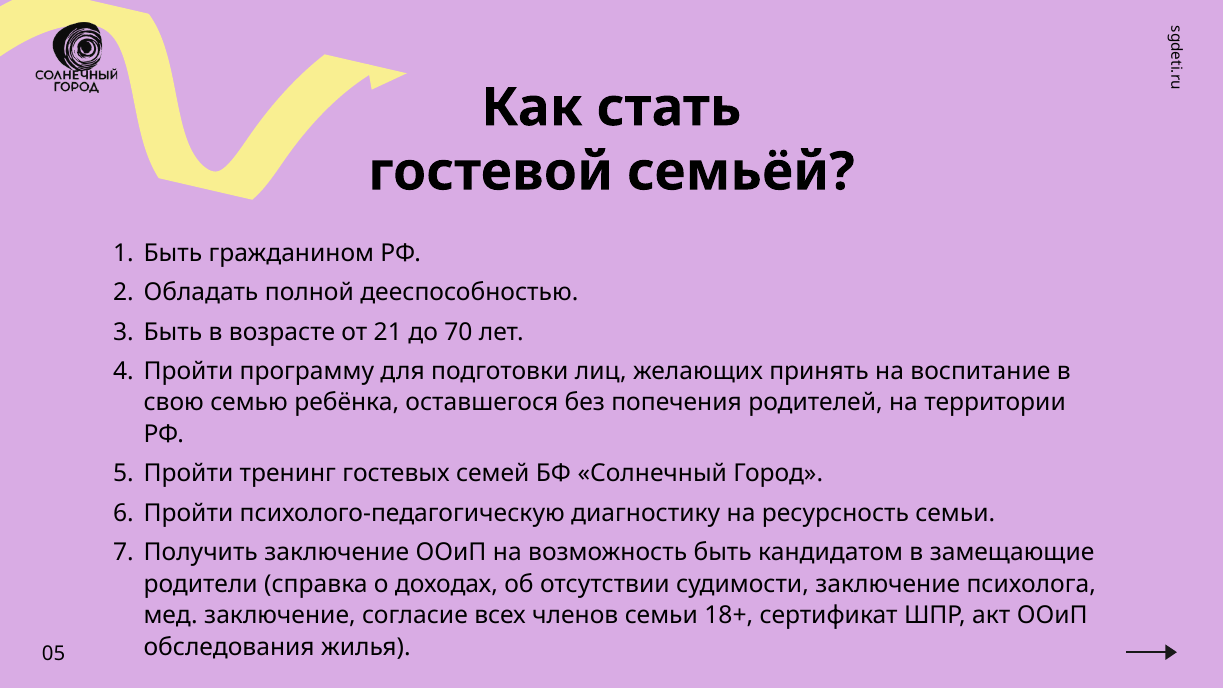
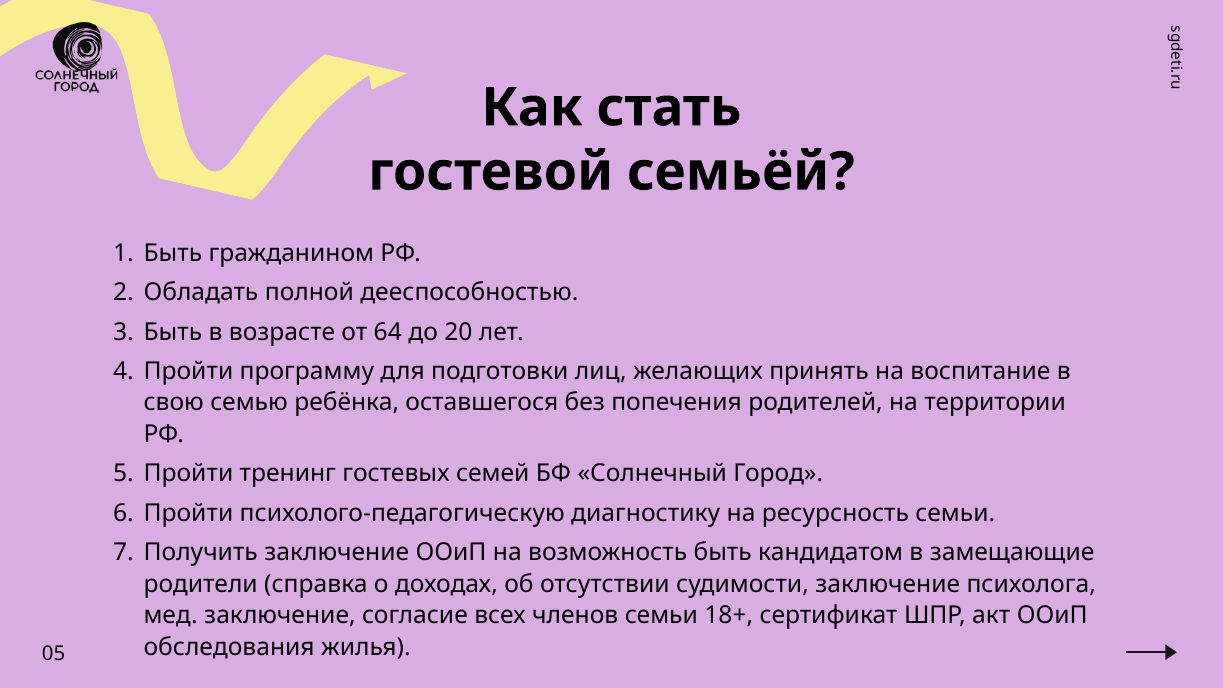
21: 21 -> 64
70: 70 -> 20
